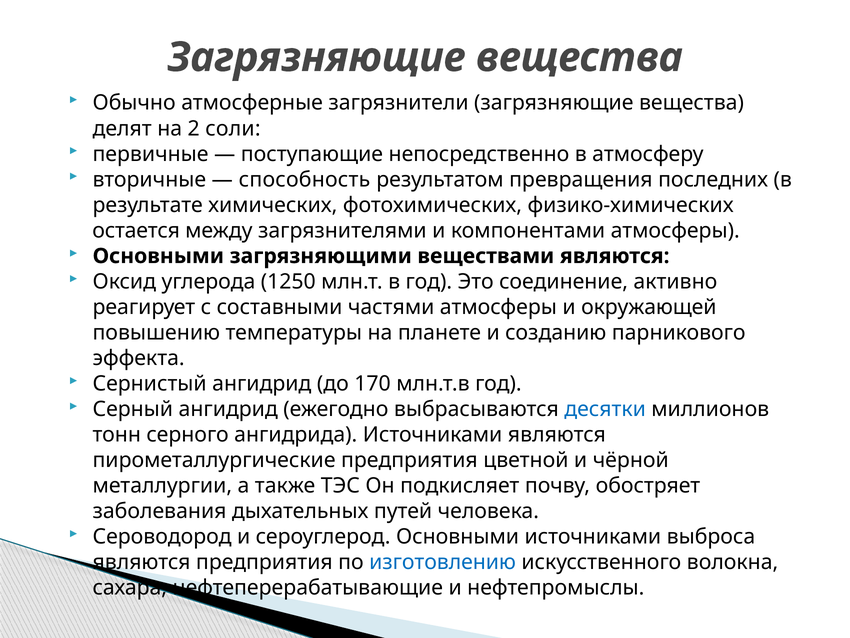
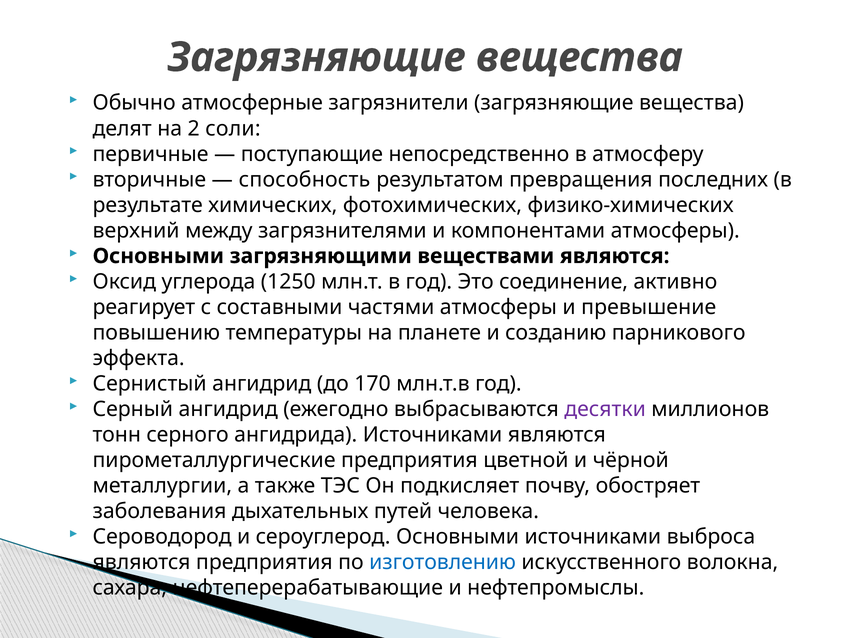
остается: остается -> верхний
окружающей: окружающей -> превышение
десятки colour: blue -> purple
